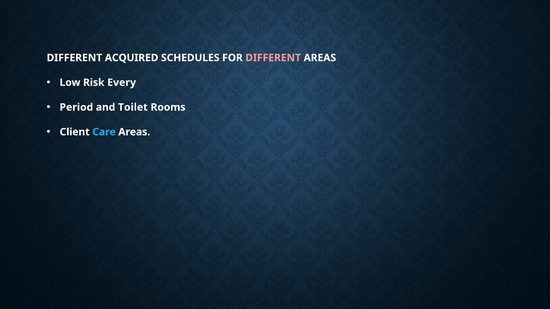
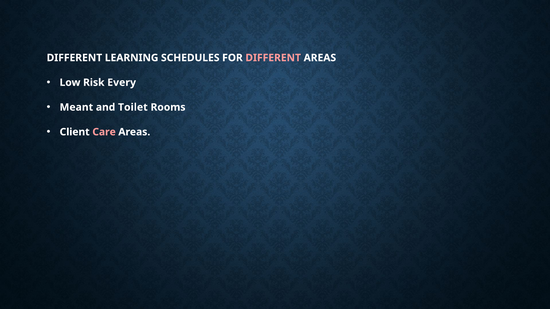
ACQUIRED: ACQUIRED -> LEARNING
Period: Period -> Meant
Care colour: light blue -> pink
